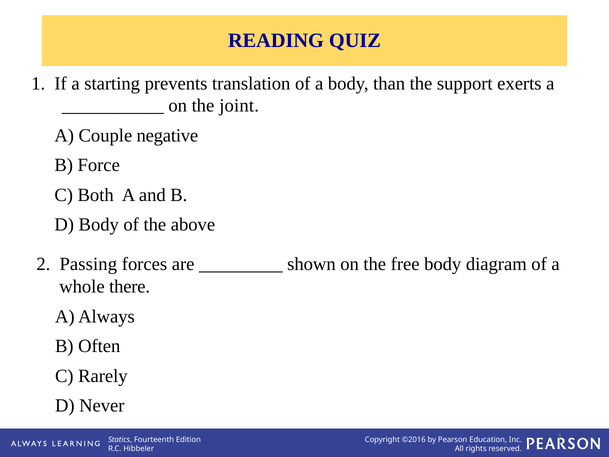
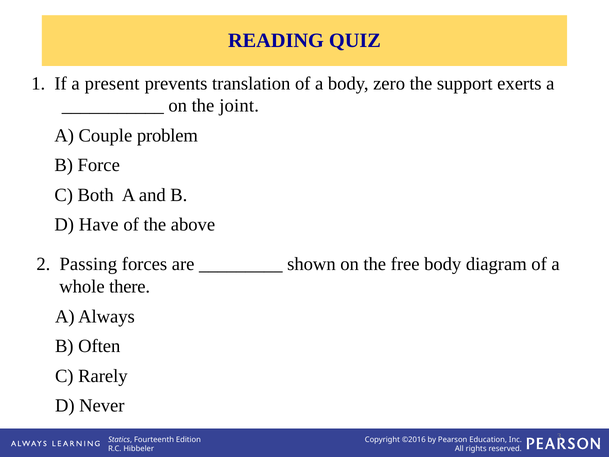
starting: starting -> present
than: than -> zero
negative: negative -> problem
D Body: Body -> Have
